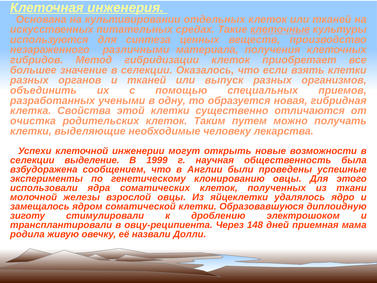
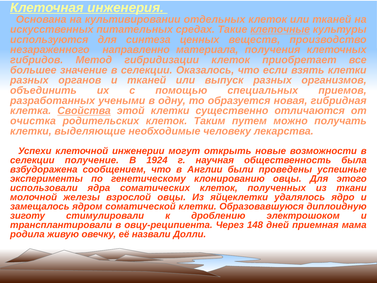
различными: различными -> направленно
Свойства underline: none -> present
выделение: выделение -> получение
1999: 1999 -> 1924
